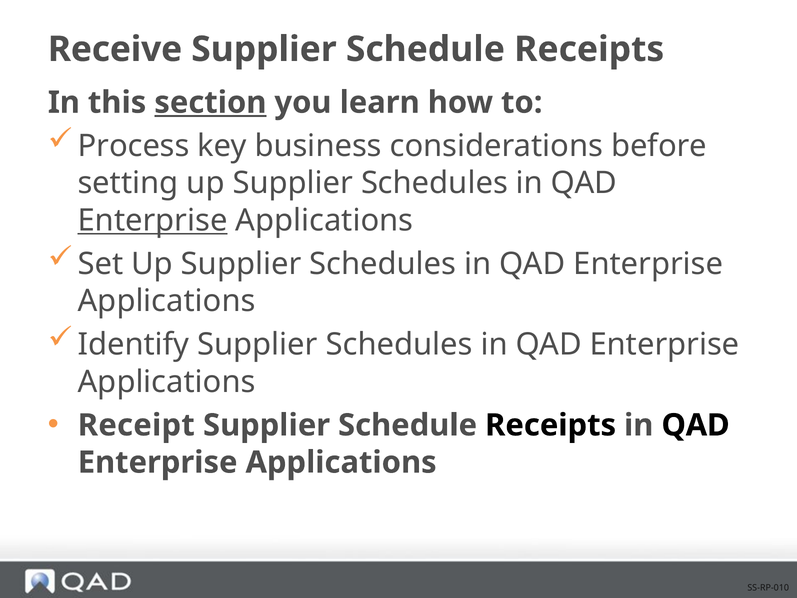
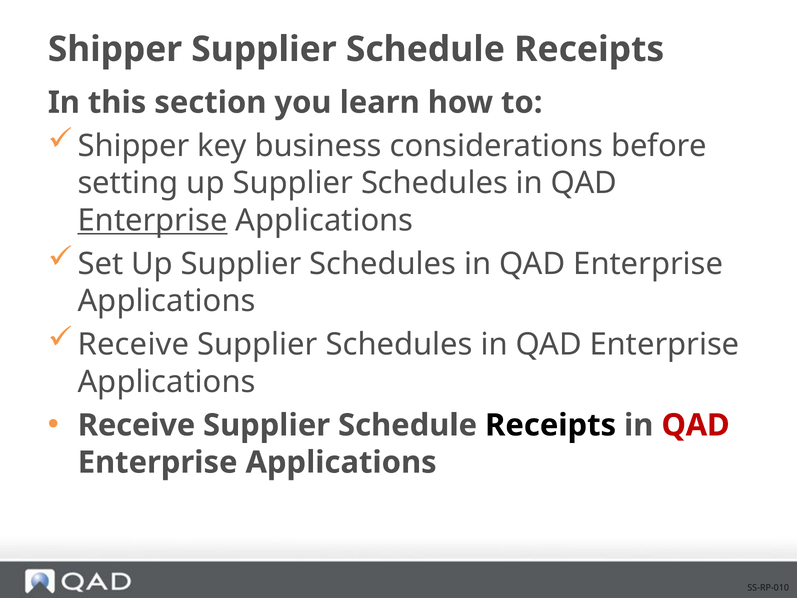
Receive at (115, 49): Receive -> Shipper
section underline: present -> none
Process at (134, 146): Process -> Shipper
Identify at (134, 344): Identify -> Receive
Receipt at (136, 425): Receipt -> Receive
QAD at (696, 425) colour: black -> red
